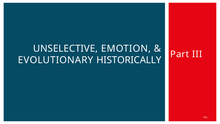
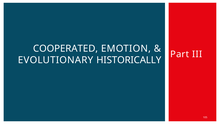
UNSELECTIVE: UNSELECTIVE -> COOPERATED
